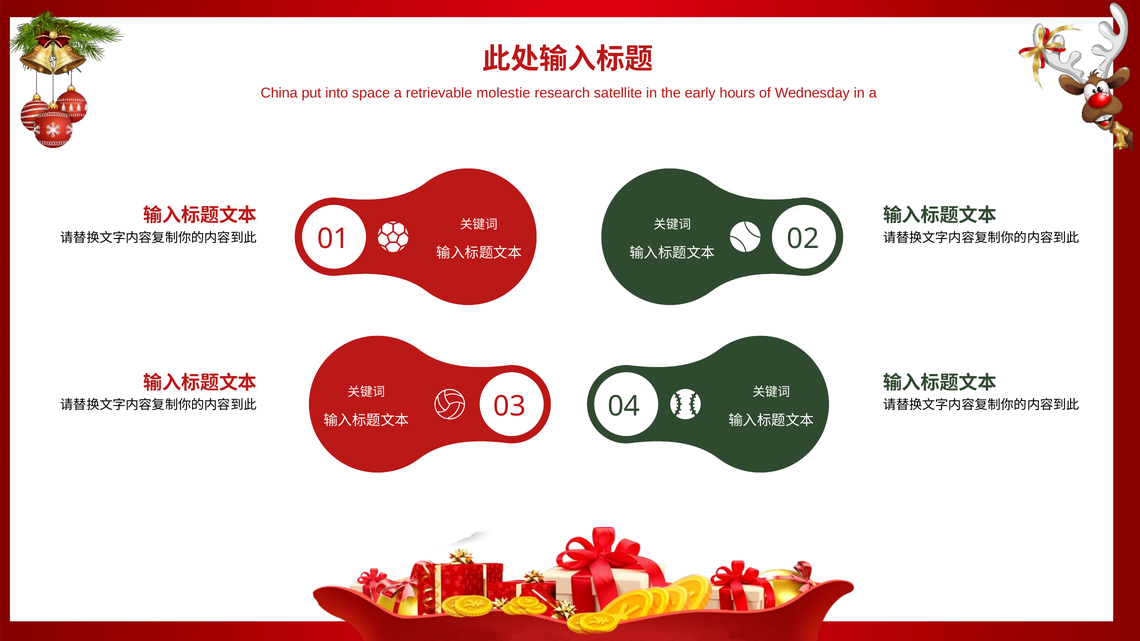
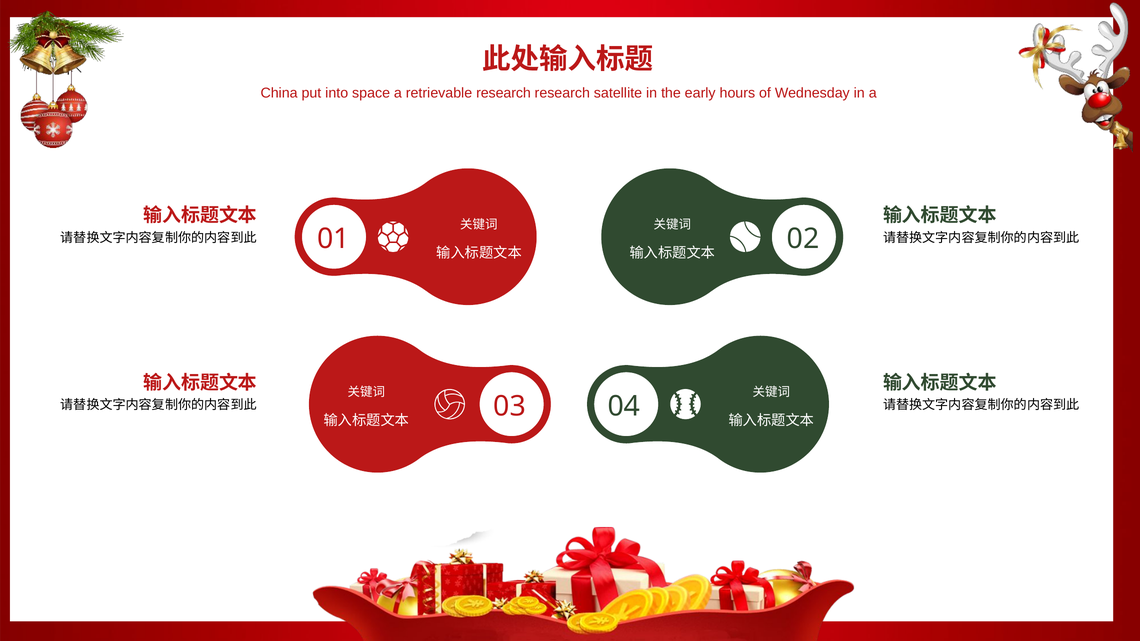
retrievable molestie: molestie -> research
